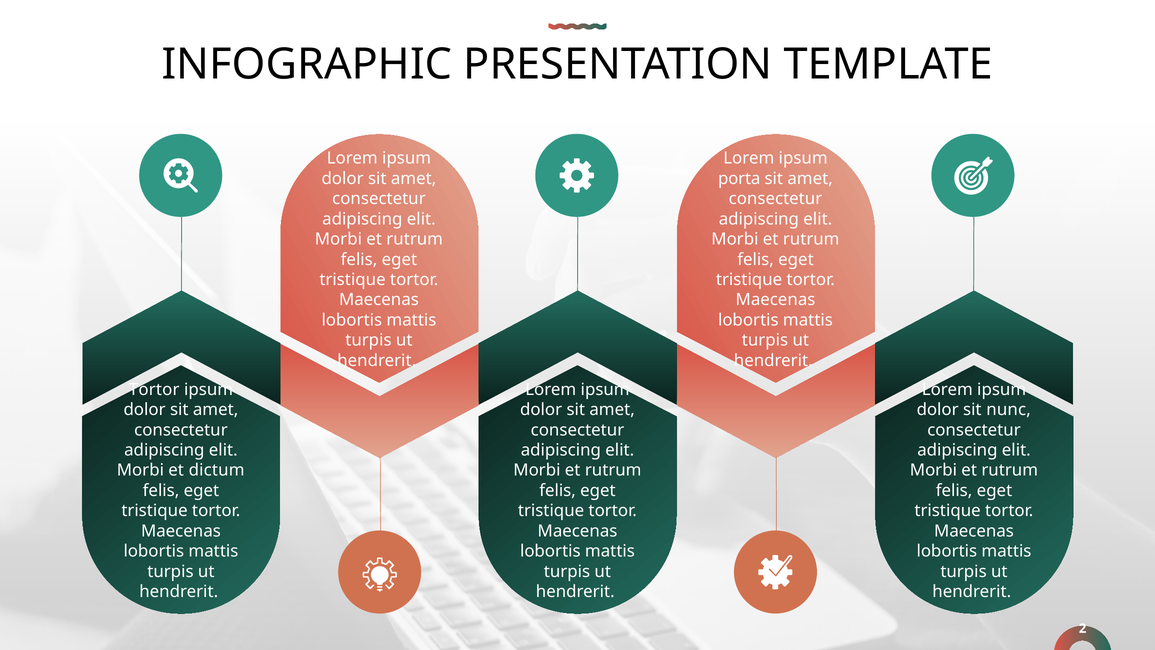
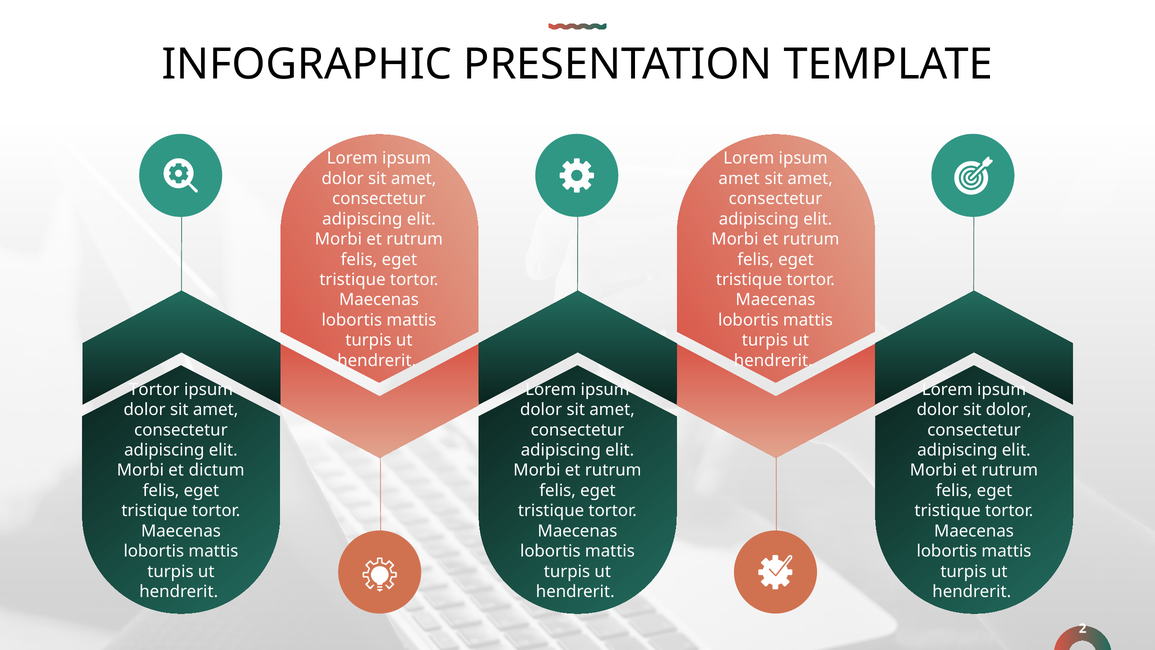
porta at (739, 178): porta -> amet
nunc at (1009, 410): nunc -> dolor
